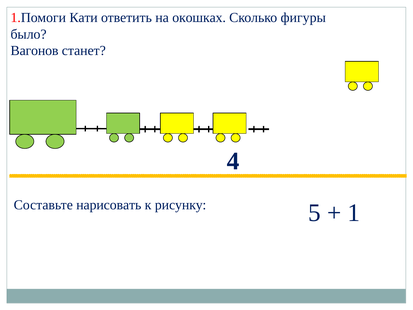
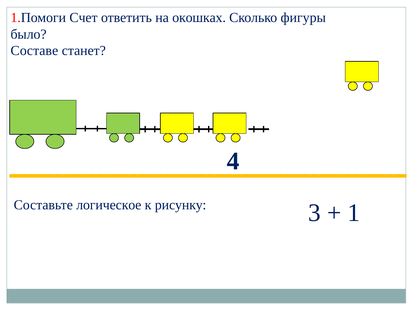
Кати: Кати -> Счет
Вагонов: Вагонов -> Составе
нарисовать: нарисовать -> логическое
5: 5 -> 3
